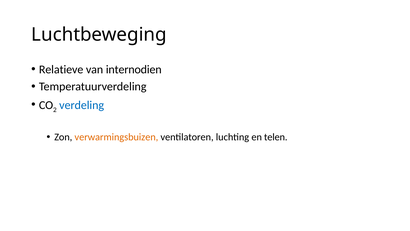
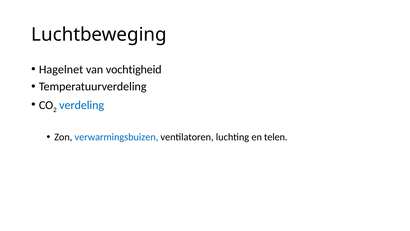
Relatieve: Relatieve -> Hagelnet
internodien: internodien -> vochtigheid
verwarmingsbuizen colour: orange -> blue
